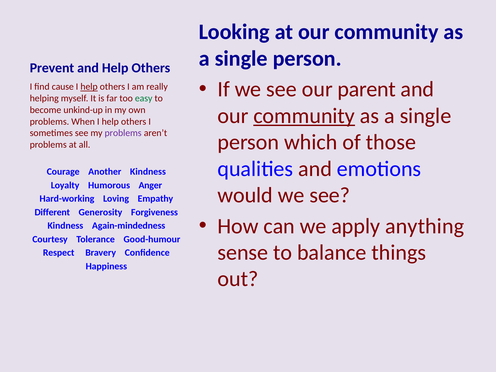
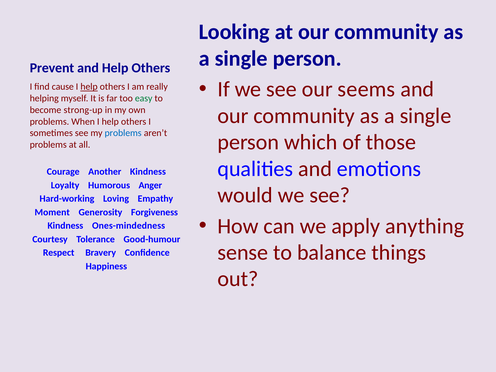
parent: parent -> seems
unkind-up: unkind-up -> strong-up
community at (304, 116) underline: present -> none
problems at (123, 133) colour: purple -> blue
Different: Different -> Moment
Again-mindedness: Again-mindedness -> Ones-mindedness
